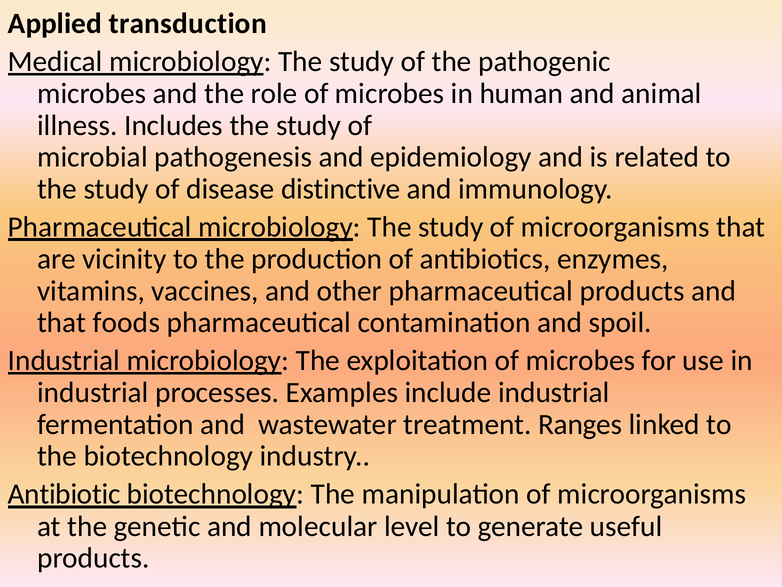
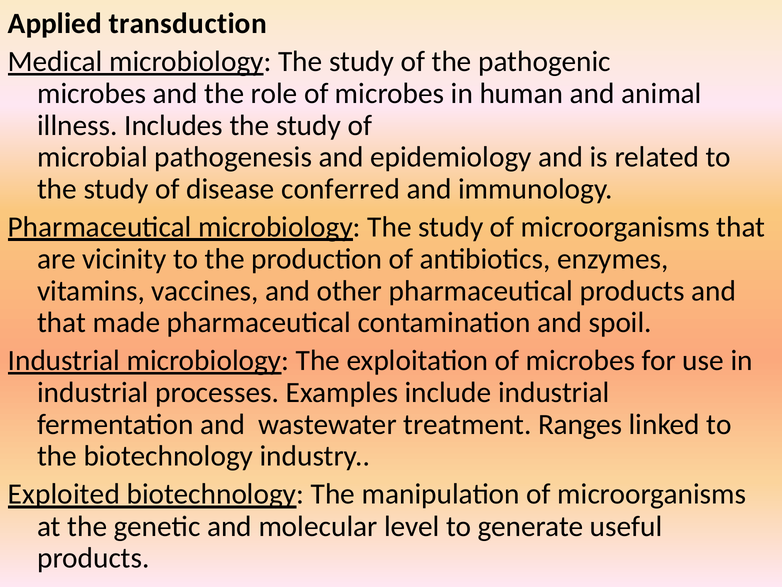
distinctive: distinctive -> conferred
foods: foods -> made
Antibiotic: Antibiotic -> Exploited
